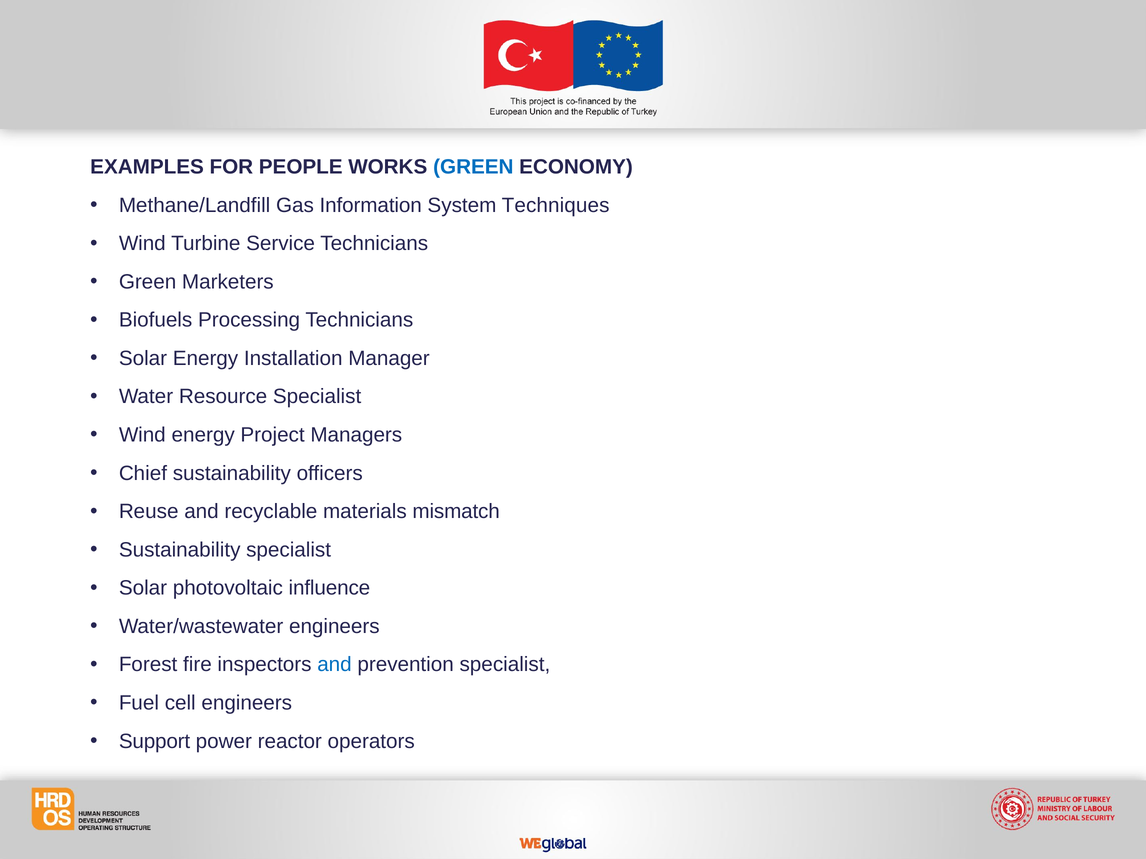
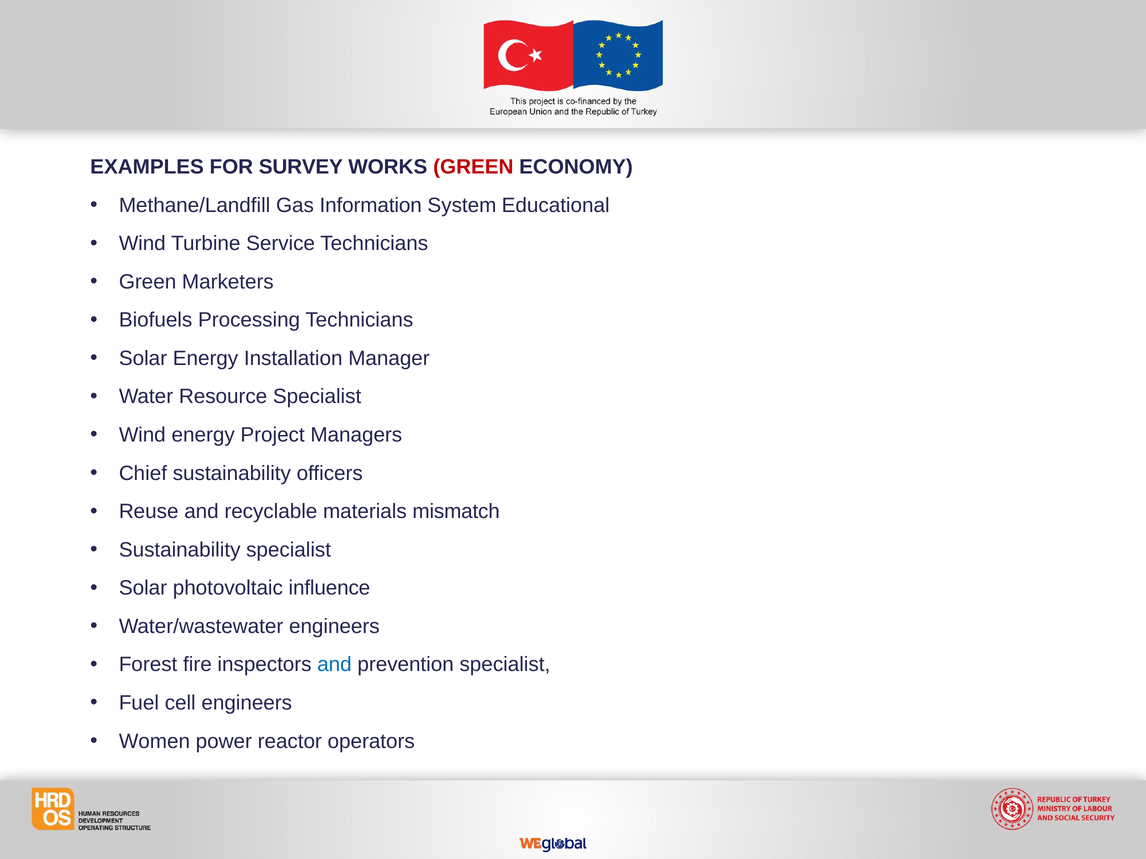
PEOPLE: PEOPLE -> SURVEY
GREEN at (473, 167) colour: blue -> red
Techniques: Techniques -> Educational
Support: Support -> Women
